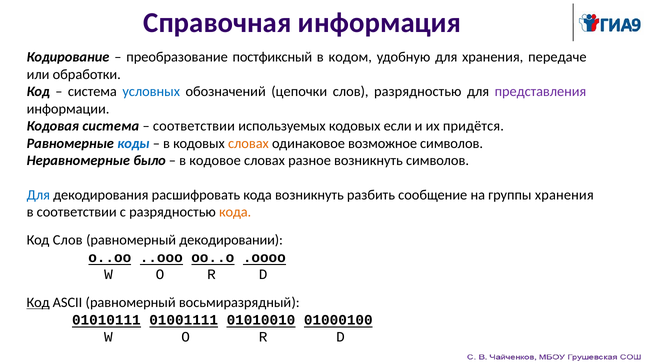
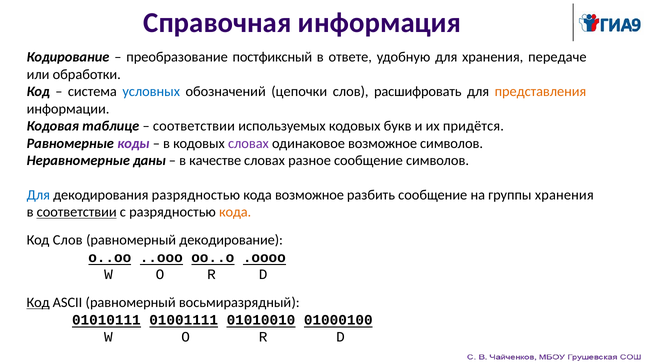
кодом: кодом -> ответе
слов разрядностью: разрядностью -> расшифровать
представления colour: purple -> orange
Кодовая система: система -> таблице
если: если -> букв
коды colour: blue -> purple
словах at (248, 143) colour: orange -> purple
было: было -> даны
кодовое: кодовое -> качестве
разное возникнуть: возникнуть -> сообщение
декодирования расшифровать: расшифровать -> разрядностью
кода возникнуть: возникнуть -> возможное
соответствии at (77, 212) underline: none -> present
декодировании: декодировании -> декодирование
